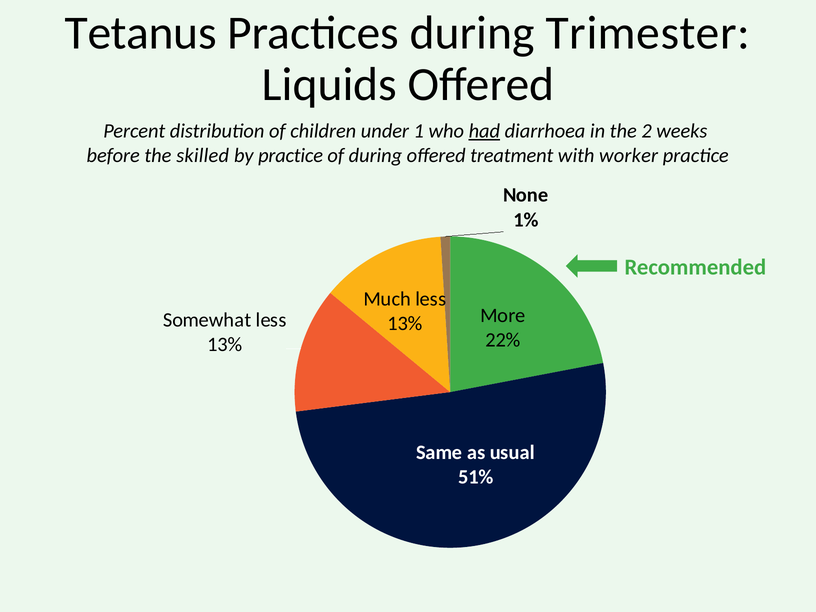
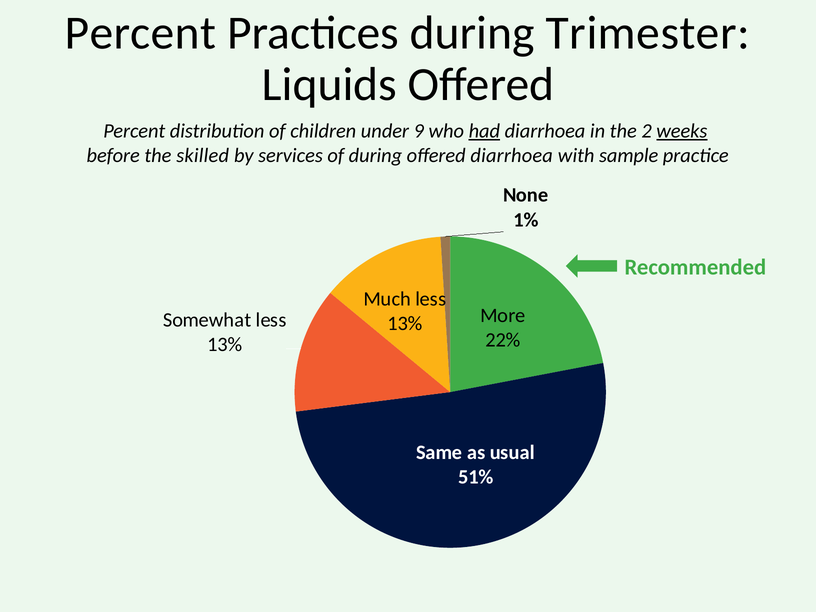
Tetanus at (141, 33): Tetanus -> Percent
1: 1 -> 9
weeks underline: none -> present
by practice: practice -> services
offered treatment: treatment -> diarrhoea
worker: worker -> sample
